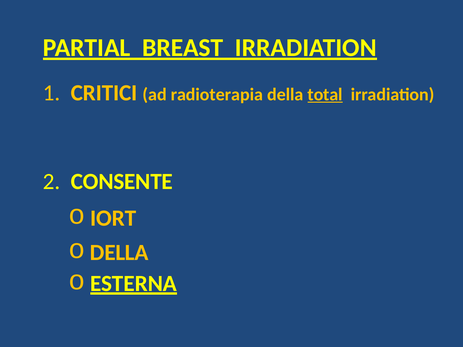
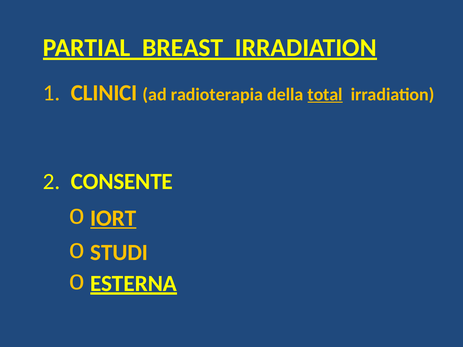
CRITICI: CRITICI -> CLINICI
IORT underline: none -> present
DELLA at (119, 253): DELLA -> STUDI
